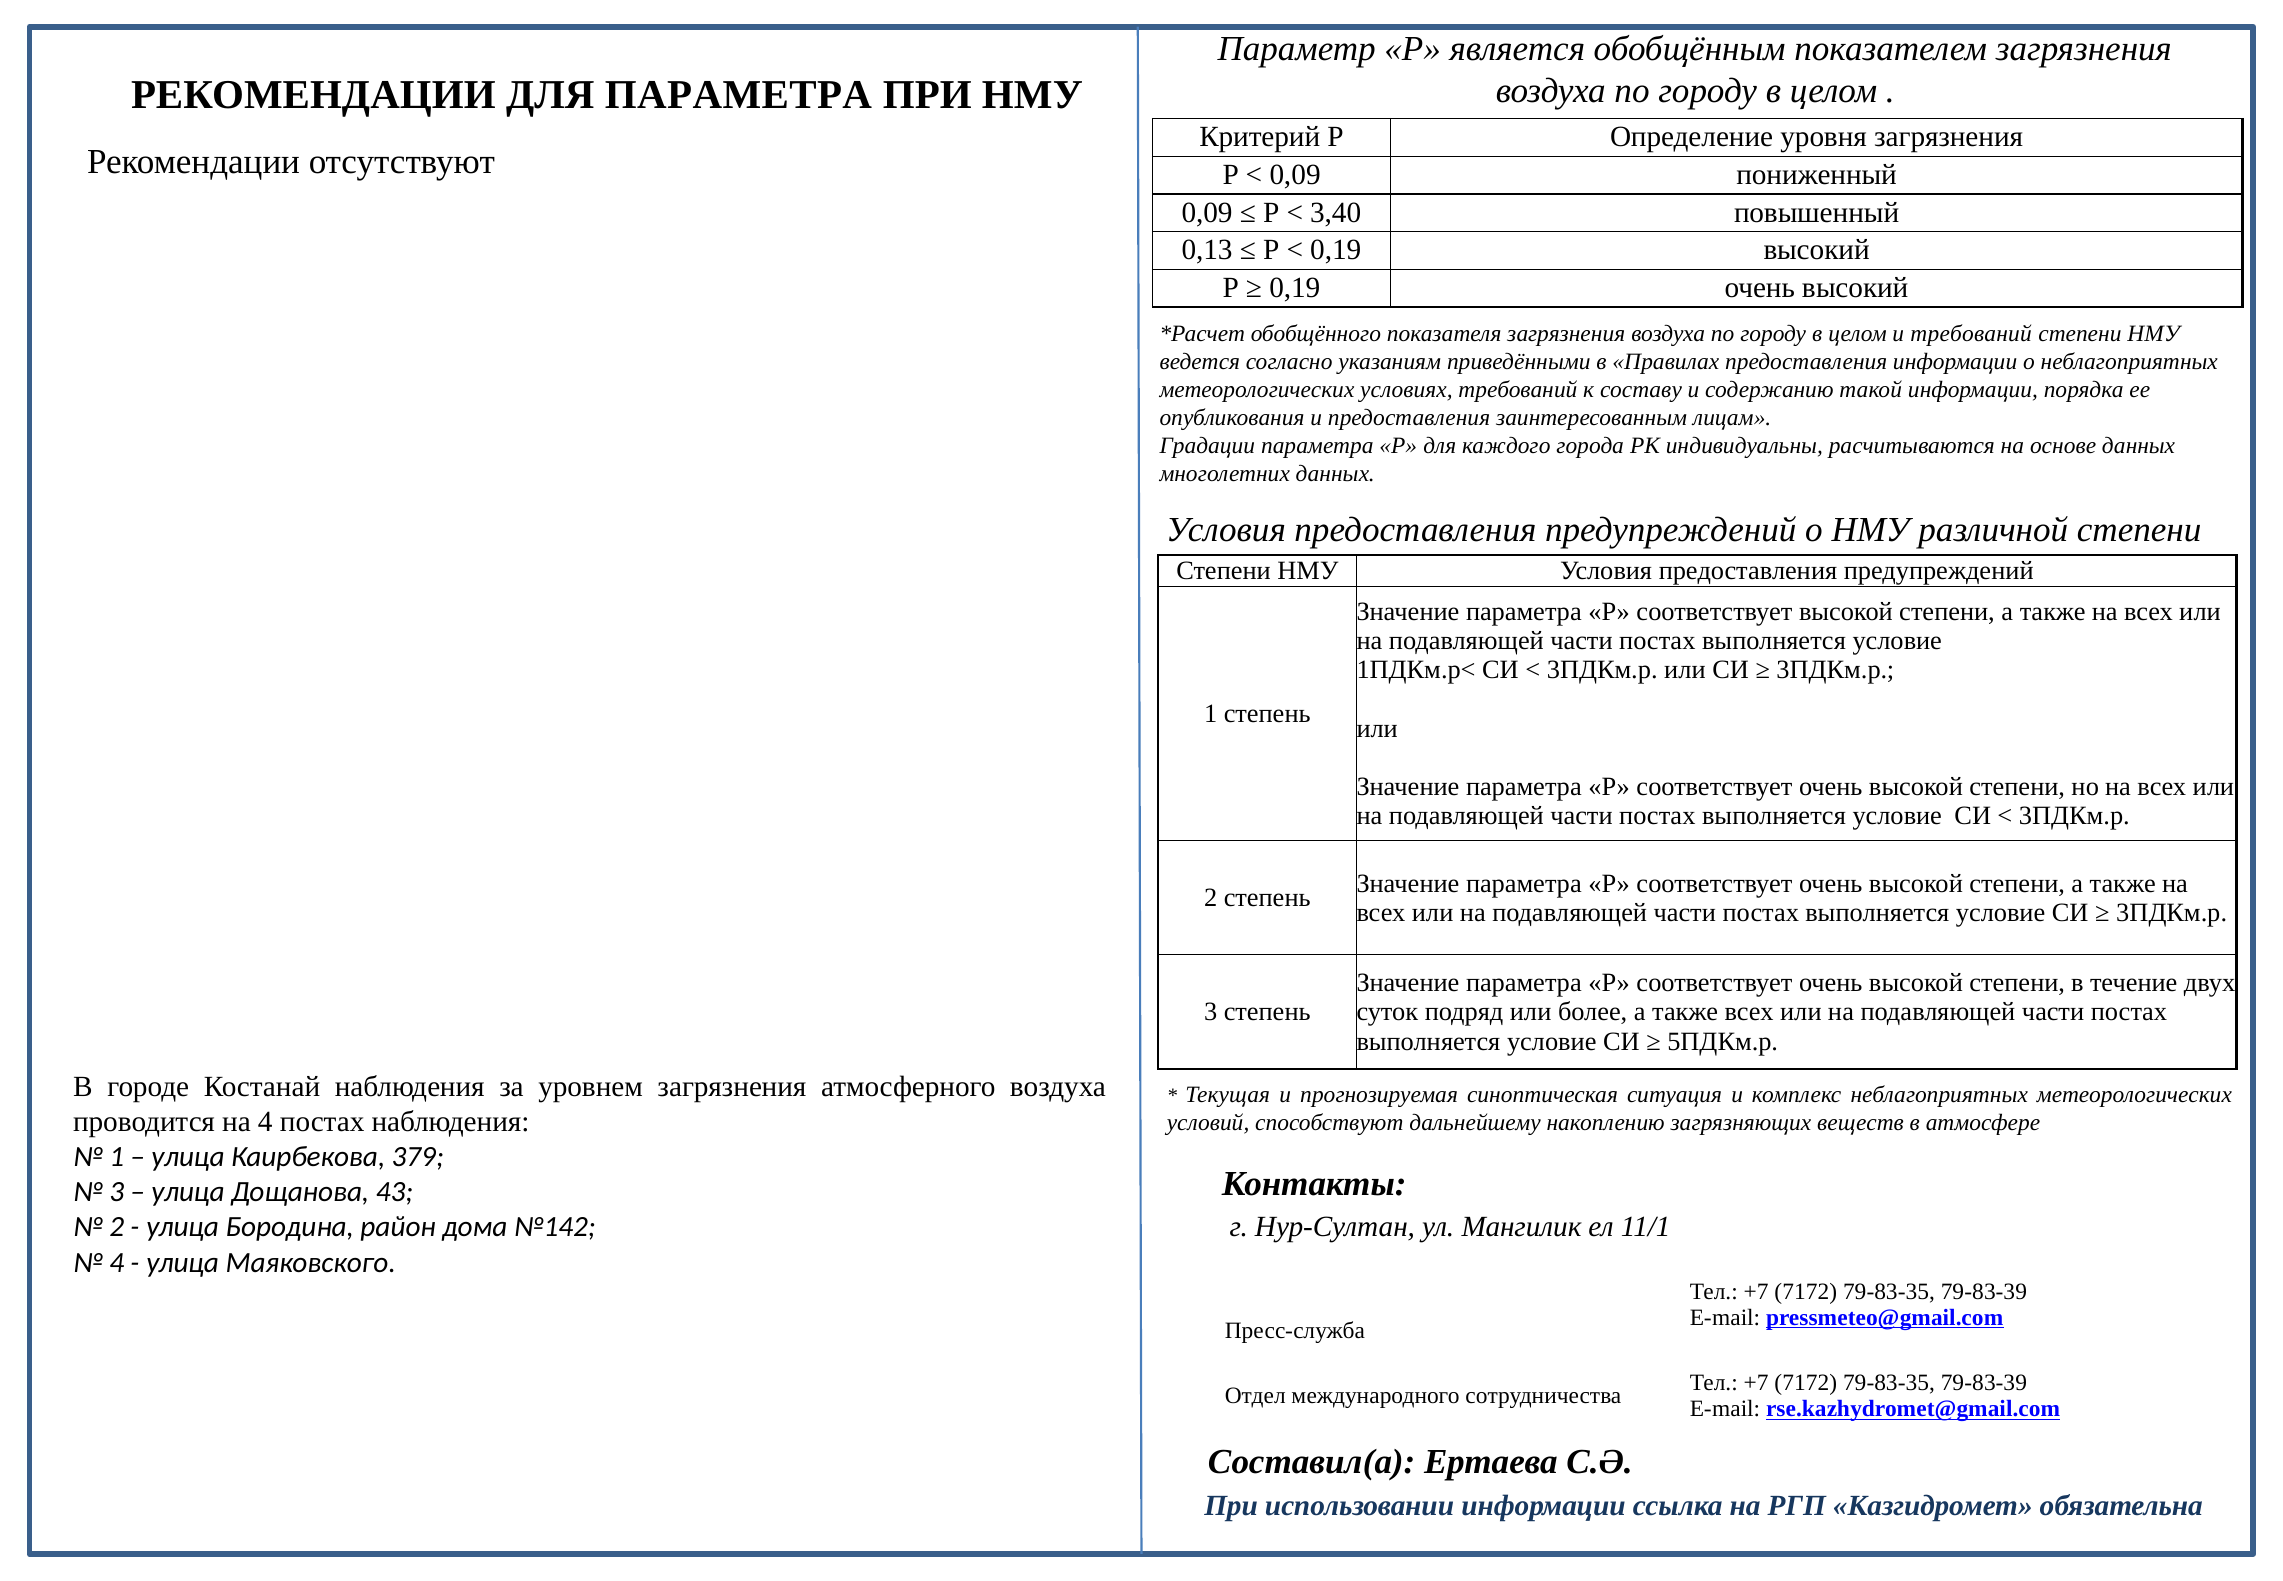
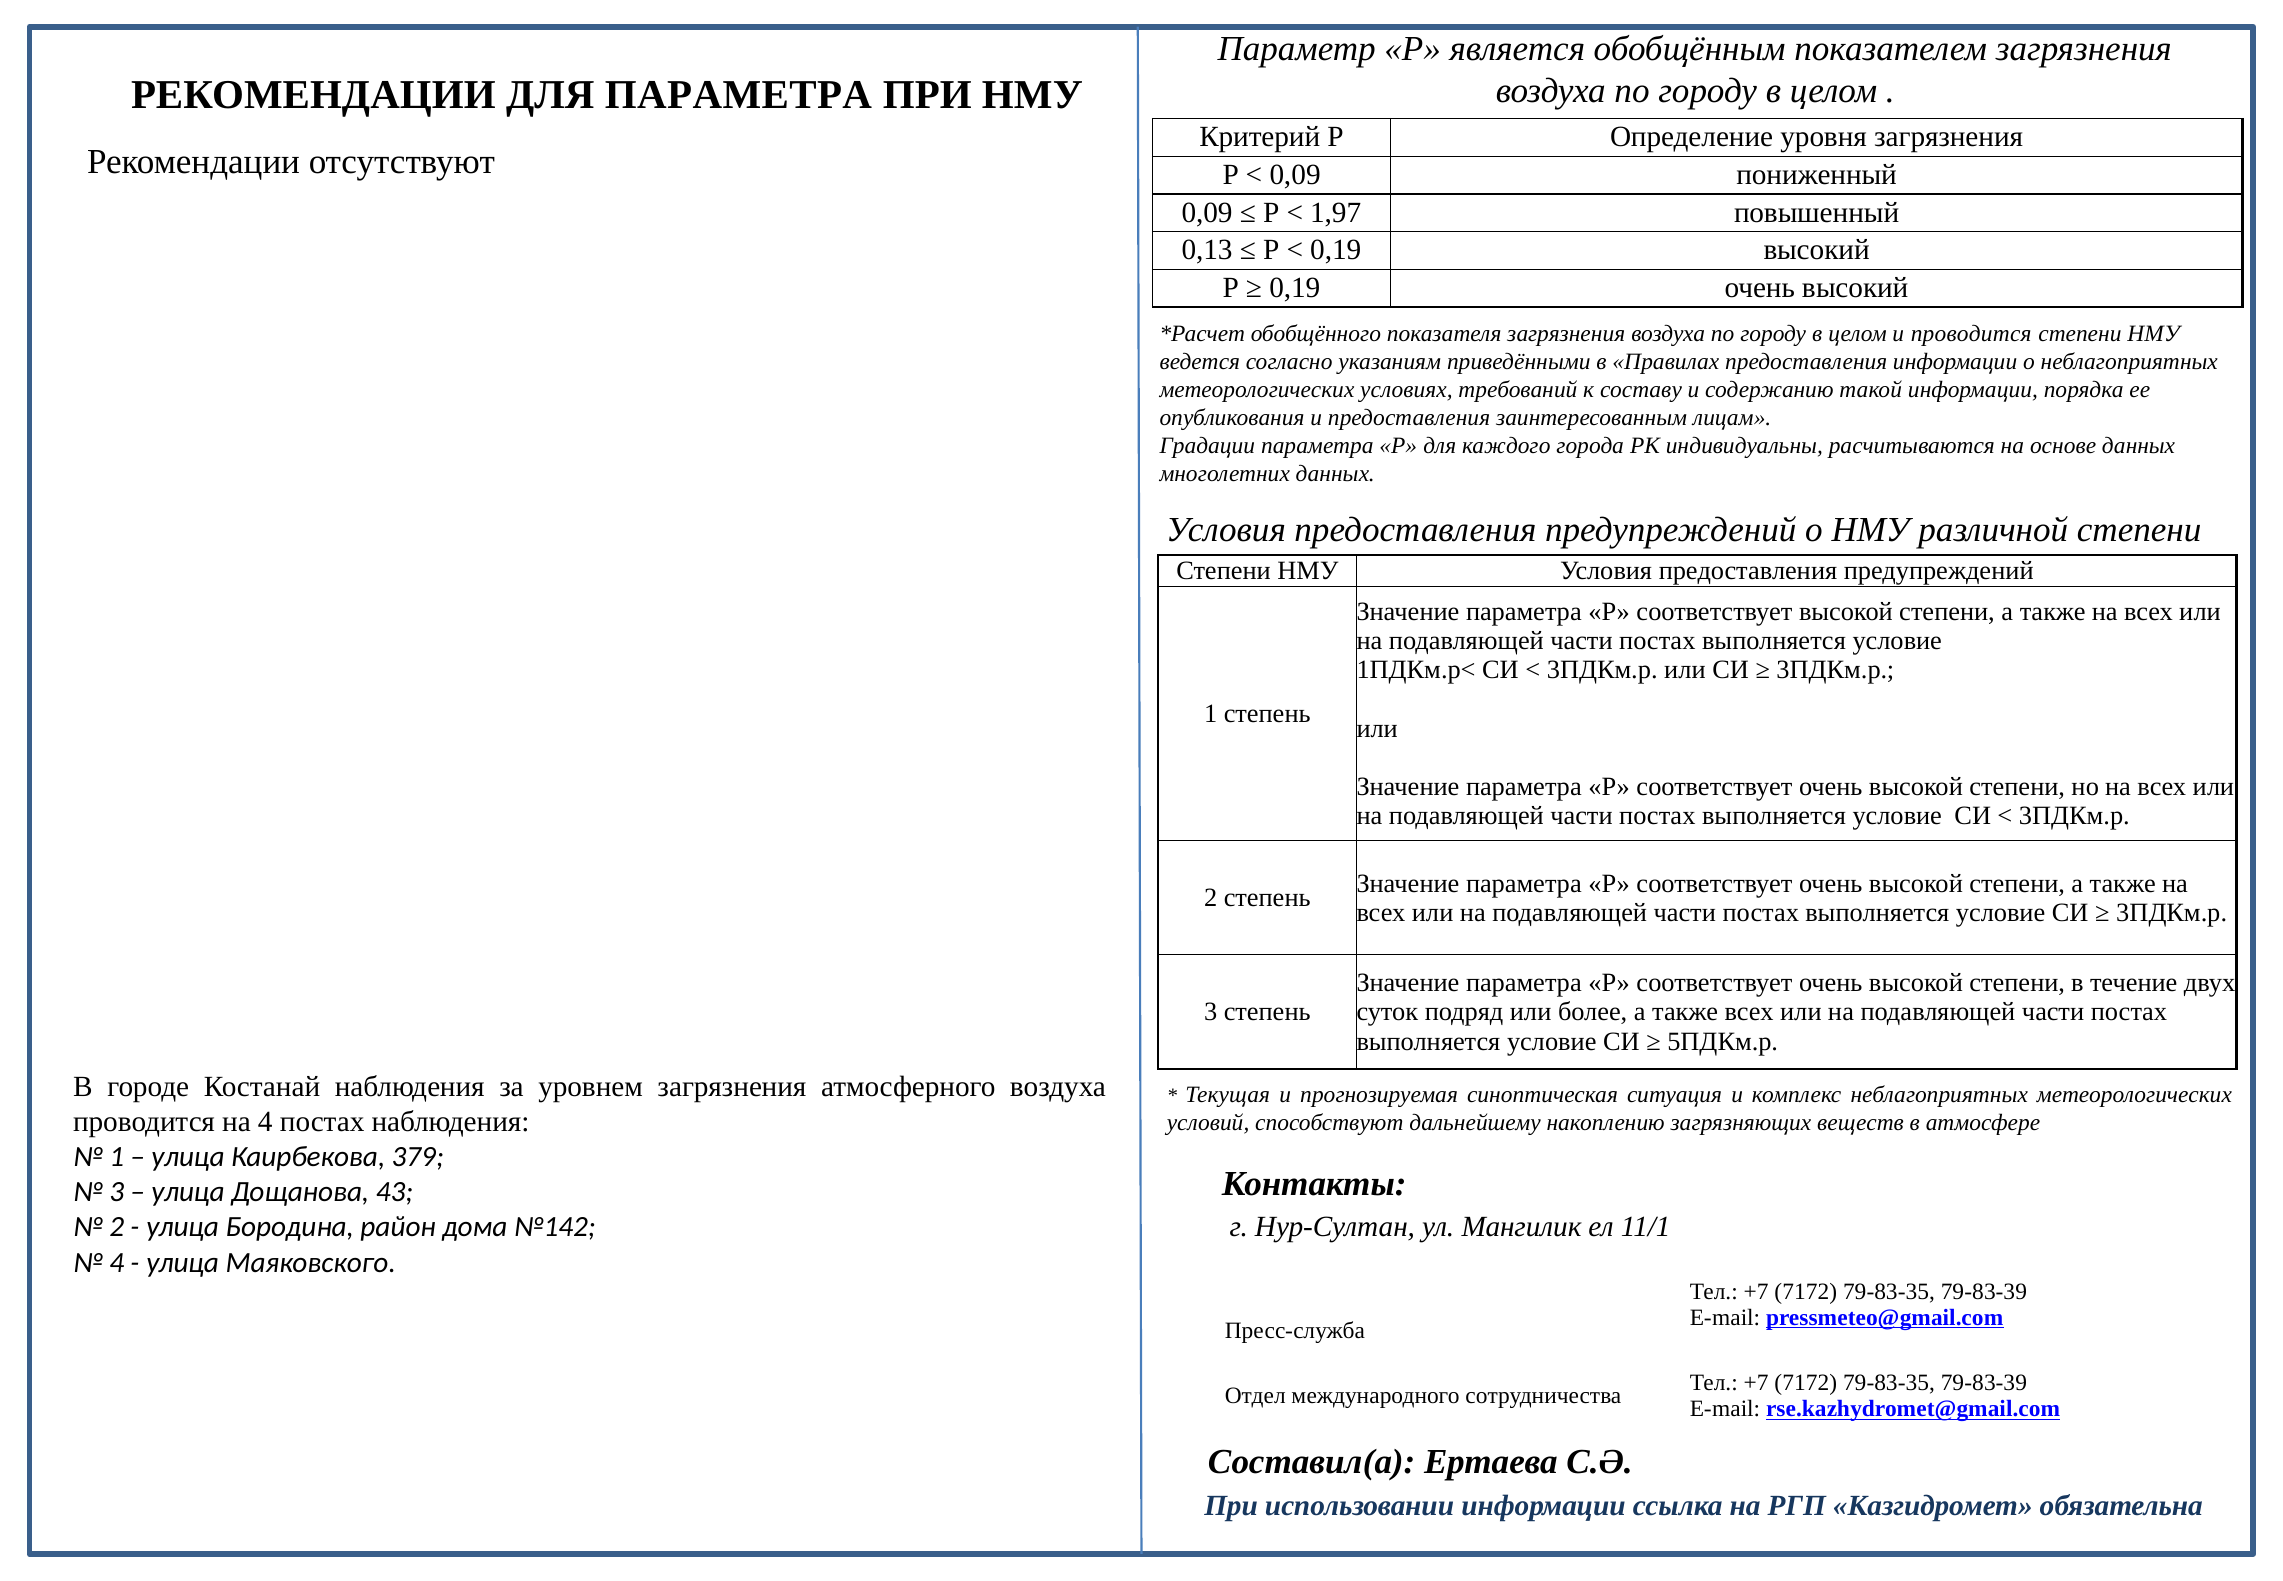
3,40: 3,40 -> 1,97
и требований: требований -> проводится
